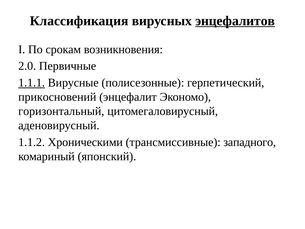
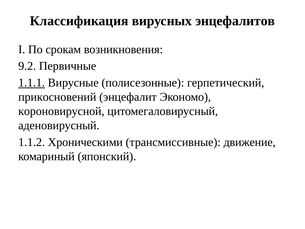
энцефалитов underline: present -> none
2.0: 2.0 -> 9.2
горизонтальный: горизонтальный -> короновирусной
западного: западного -> движение
